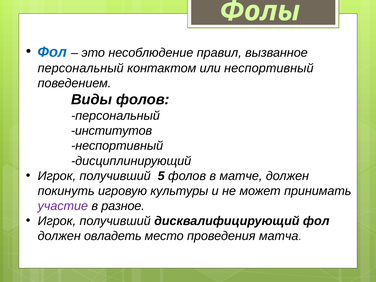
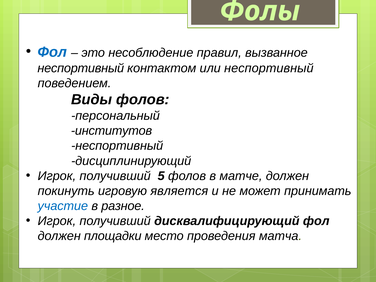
персональный at (81, 68): персональный -> неспортивный
культуры: культуры -> является
участие colour: purple -> blue
овладеть: овладеть -> площадки
